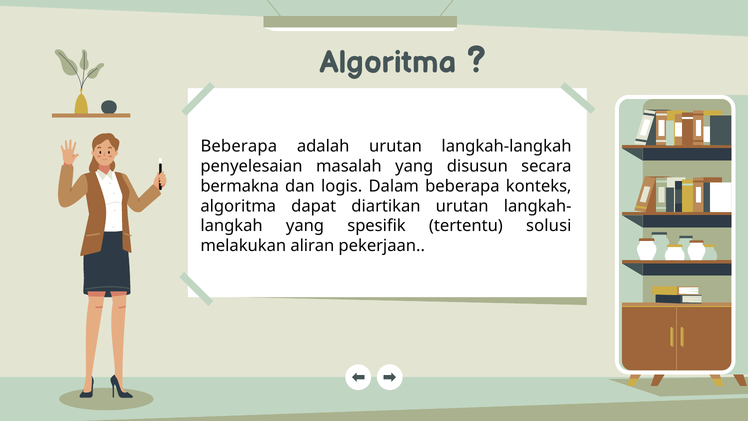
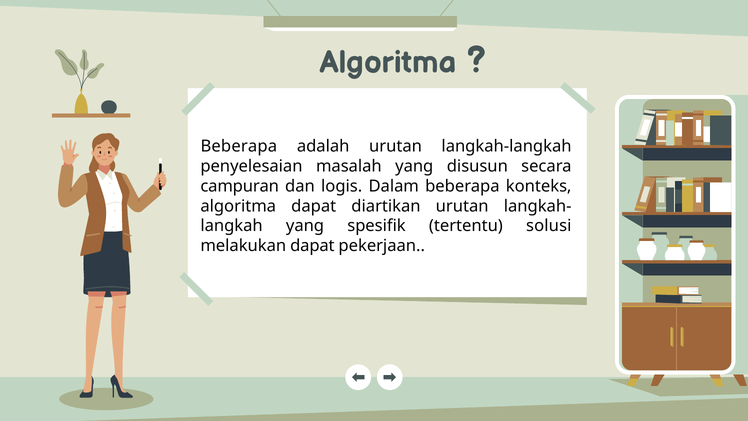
bermakna: bermakna -> campuran
melakukan aliran: aliran -> dapat
